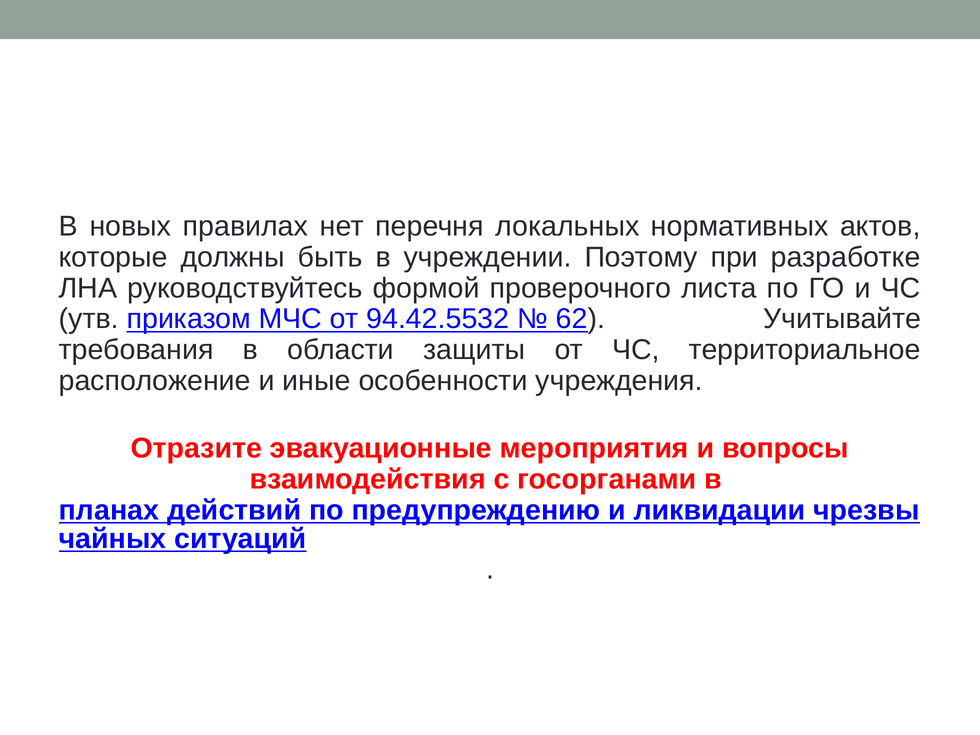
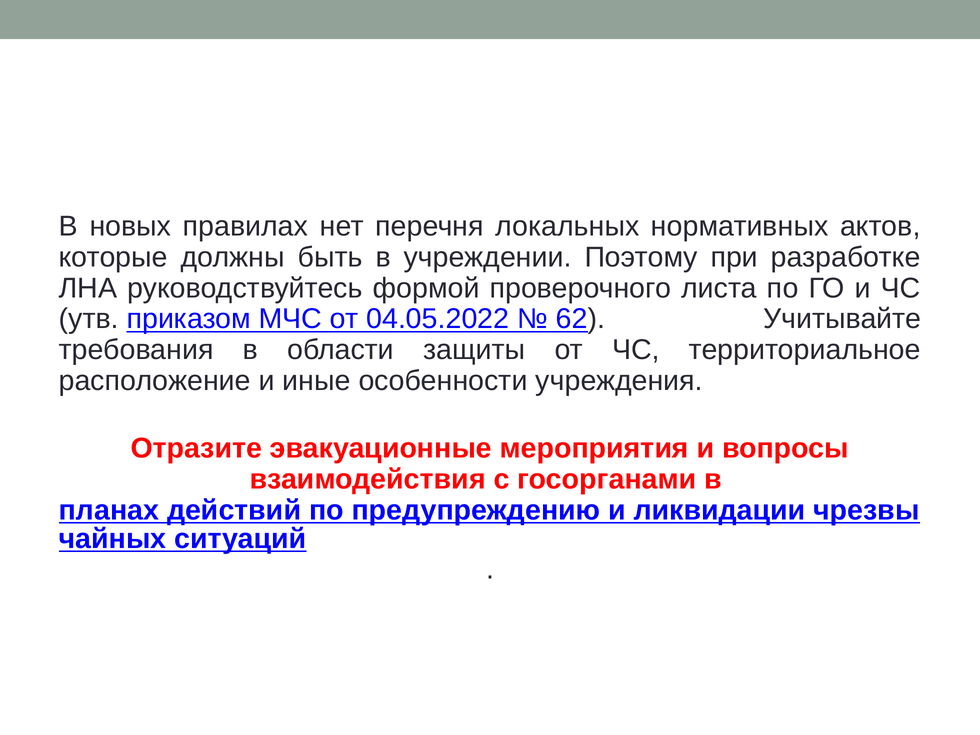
94.42.5532: 94.42.5532 -> 04.05.2022
